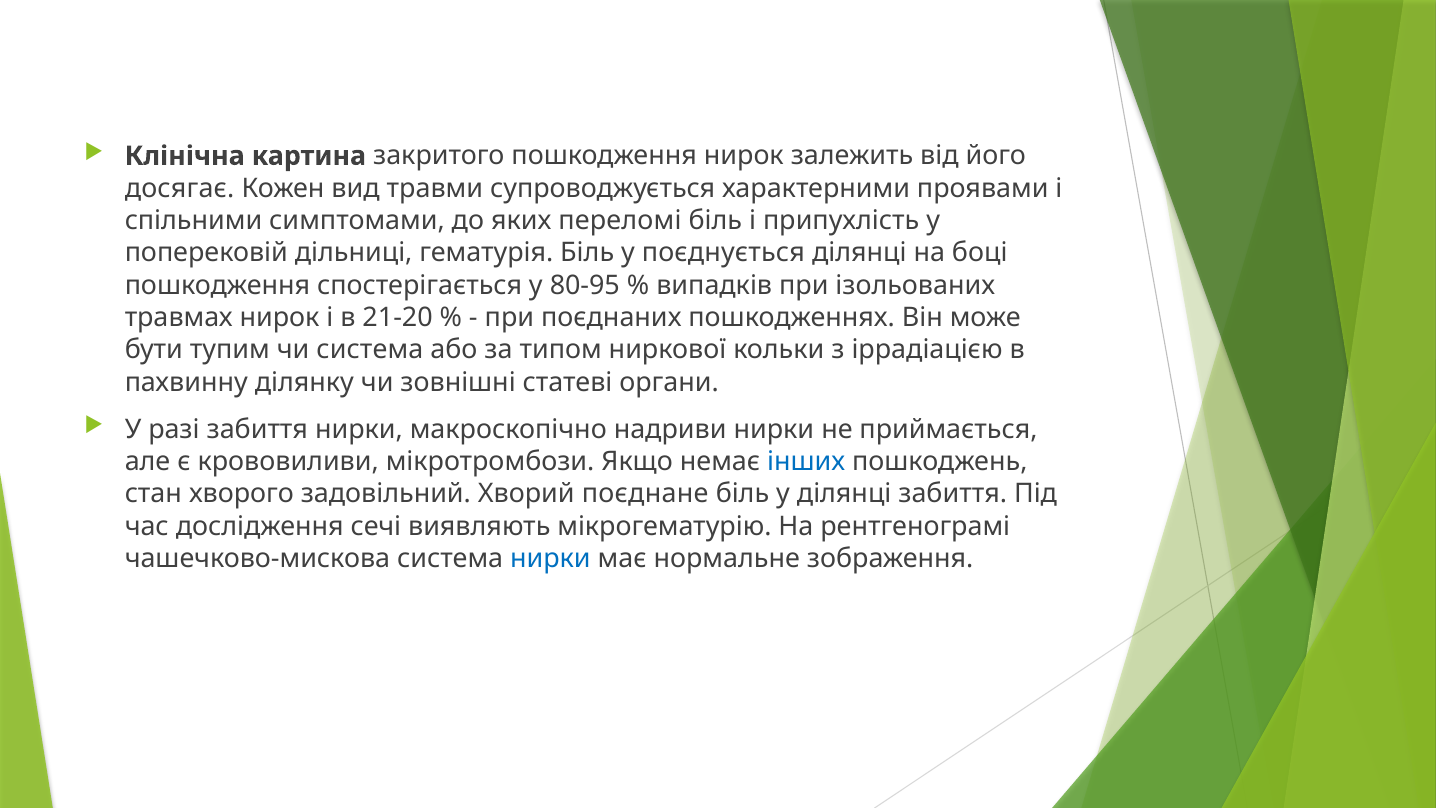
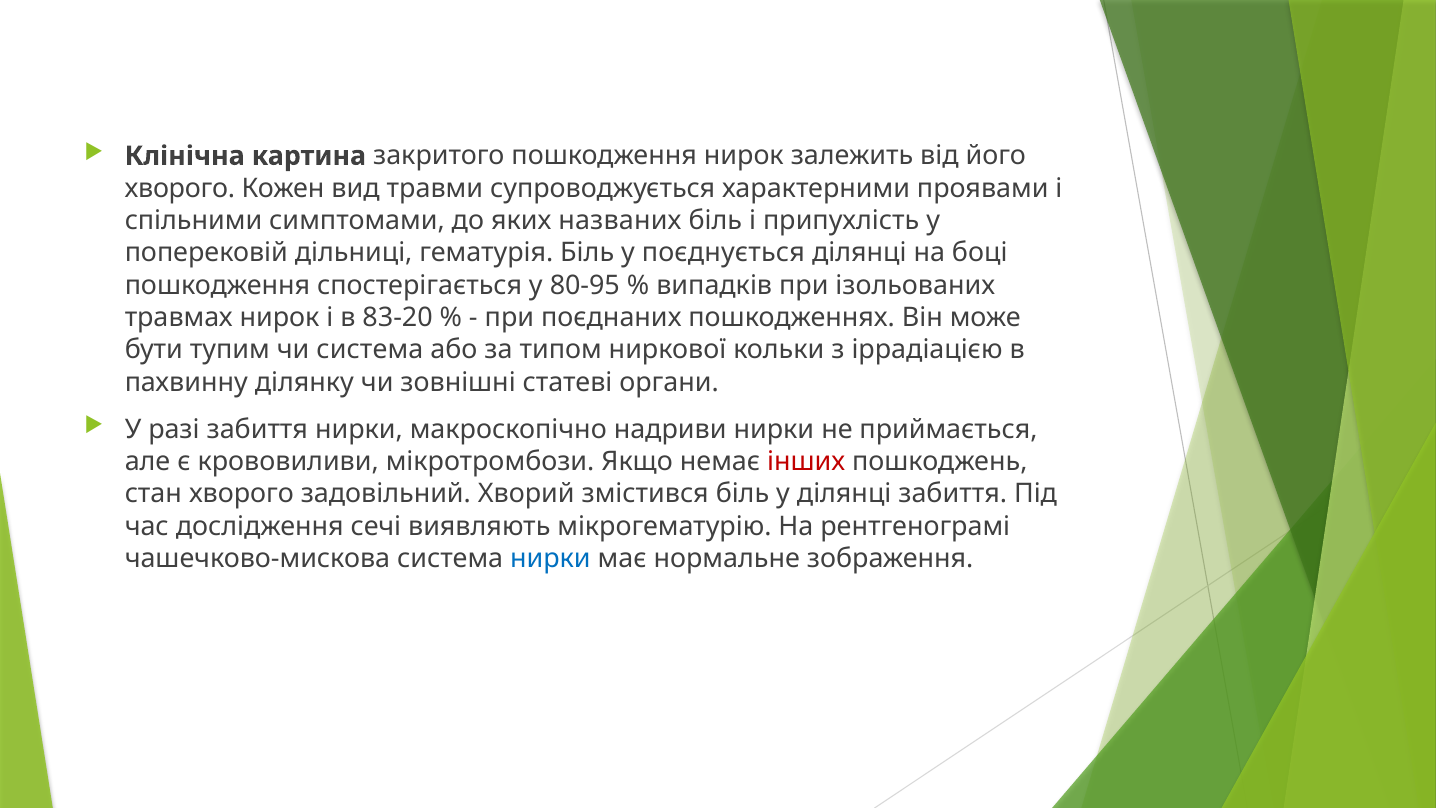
досягає at (180, 188): досягає -> хворого
переломі: переломі -> названих
21-20: 21-20 -> 83-20
інших colour: blue -> red
поєднане: поєднане -> змістився
